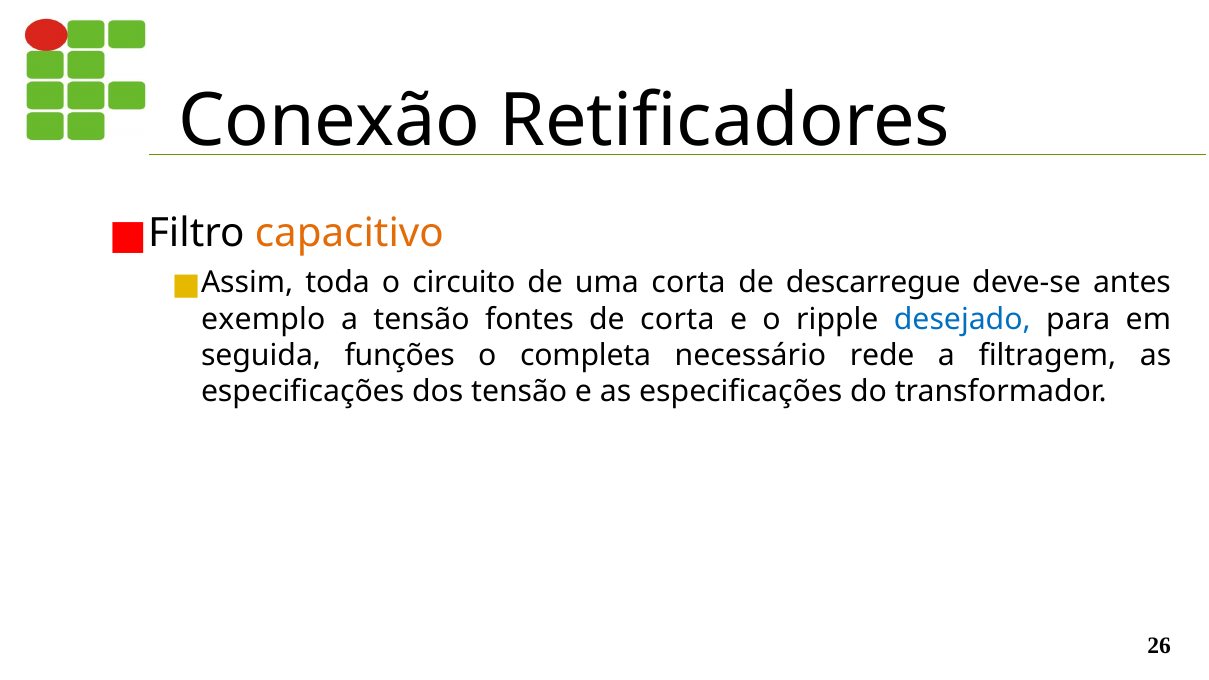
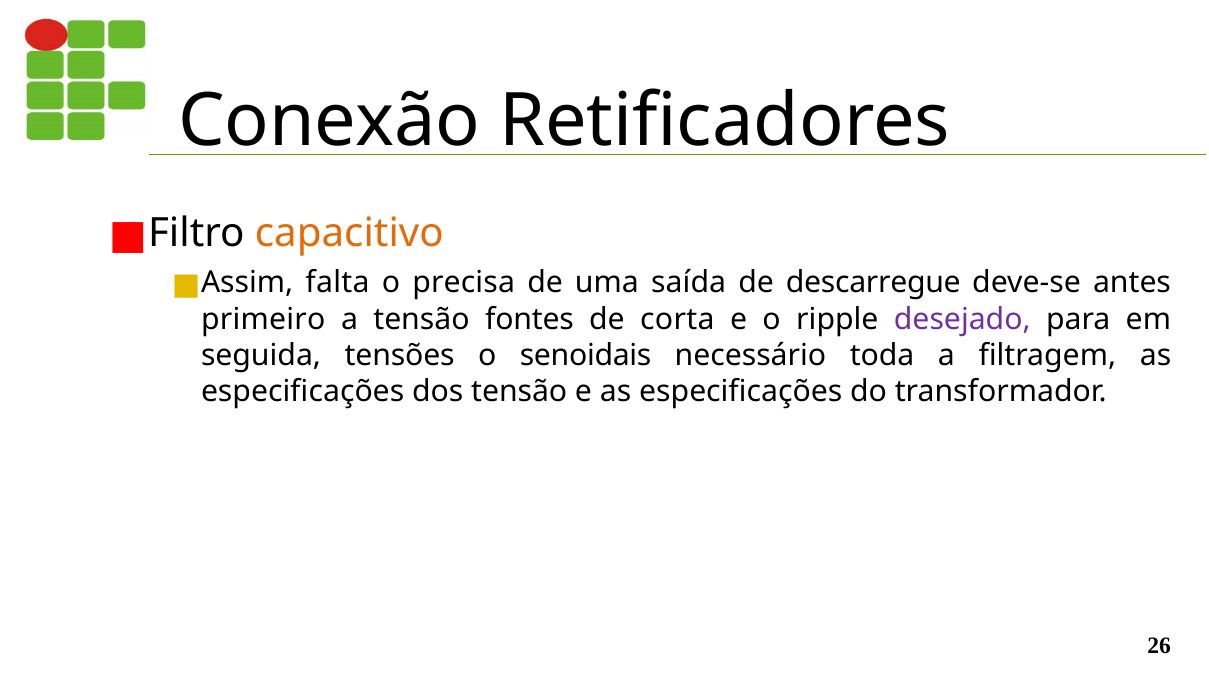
toda: toda -> falta
circuito: circuito -> precisa
uma corta: corta -> saída
exemplo: exemplo -> primeiro
desejado colour: blue -> purple
funções: funções -> tensões
completa: completa -> senoidais
rede: rede -> toda
